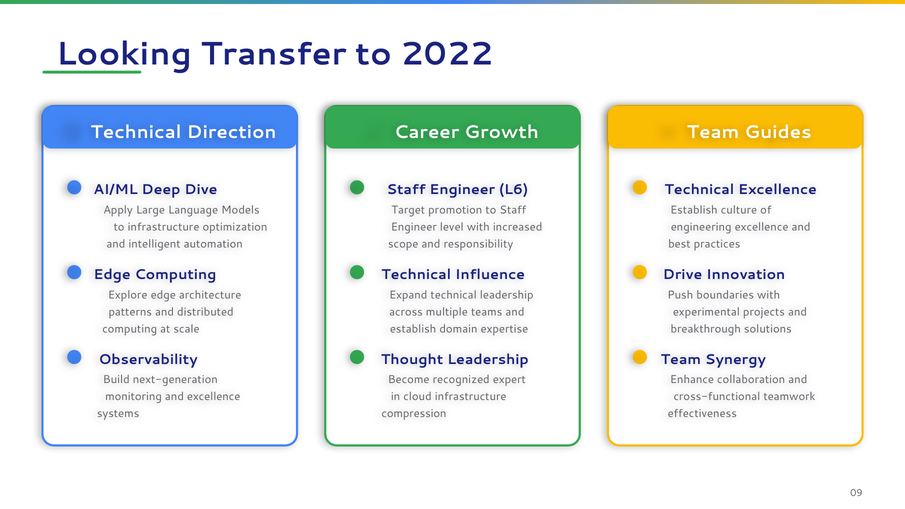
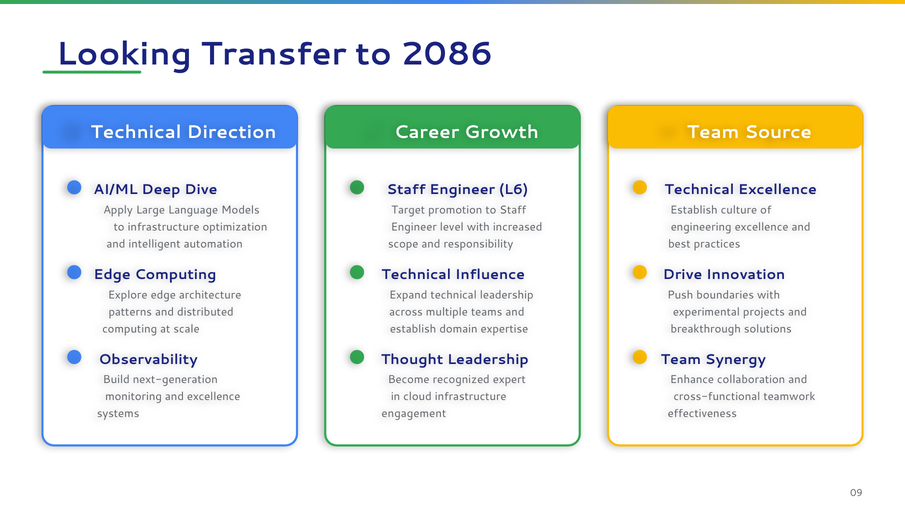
2022: 2022 -> 2086
Guides: Guides -> Source
compression: compression -> engagement
